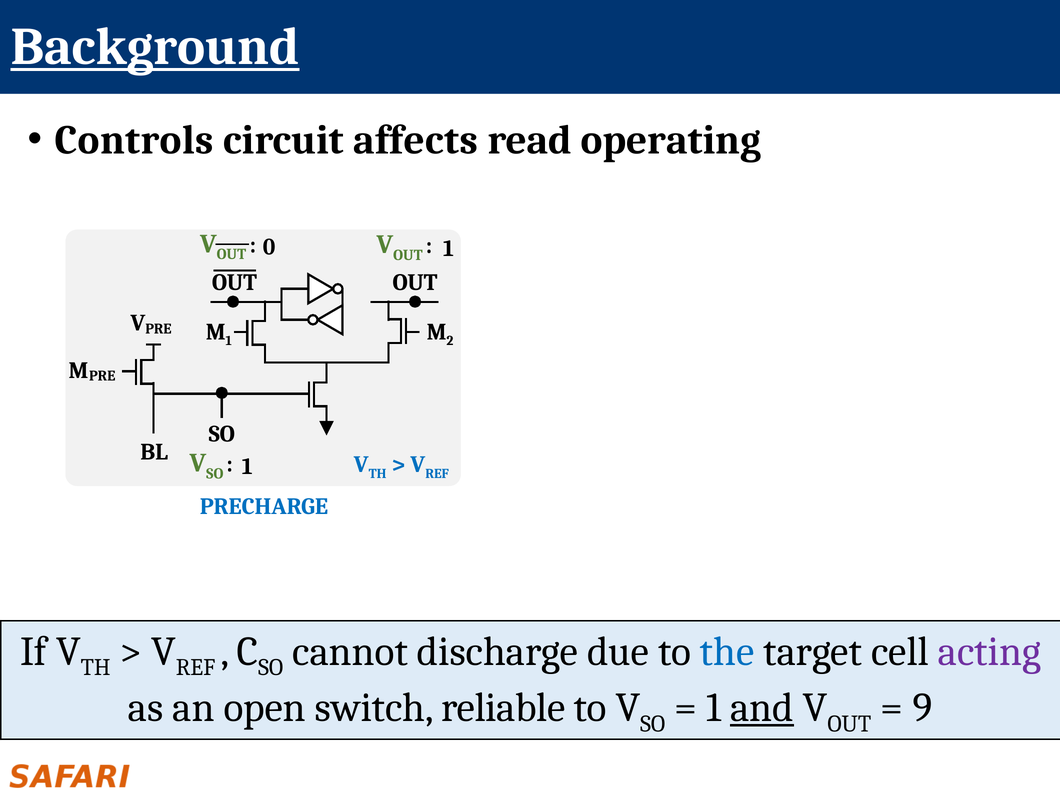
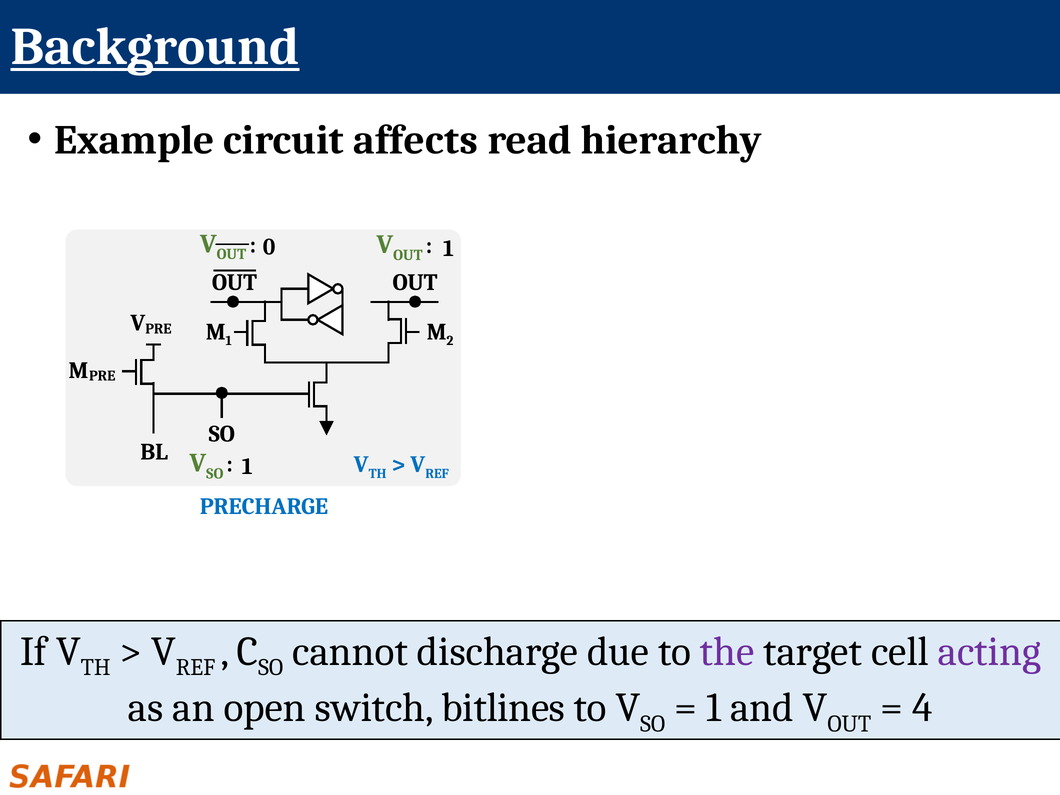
Controls: Controls -> Example
operating: operating -> hierarchy
the colour: blue -> purple
reliable: reliable -> bitlines
and underline: present -> none
9: 9 -> 4
